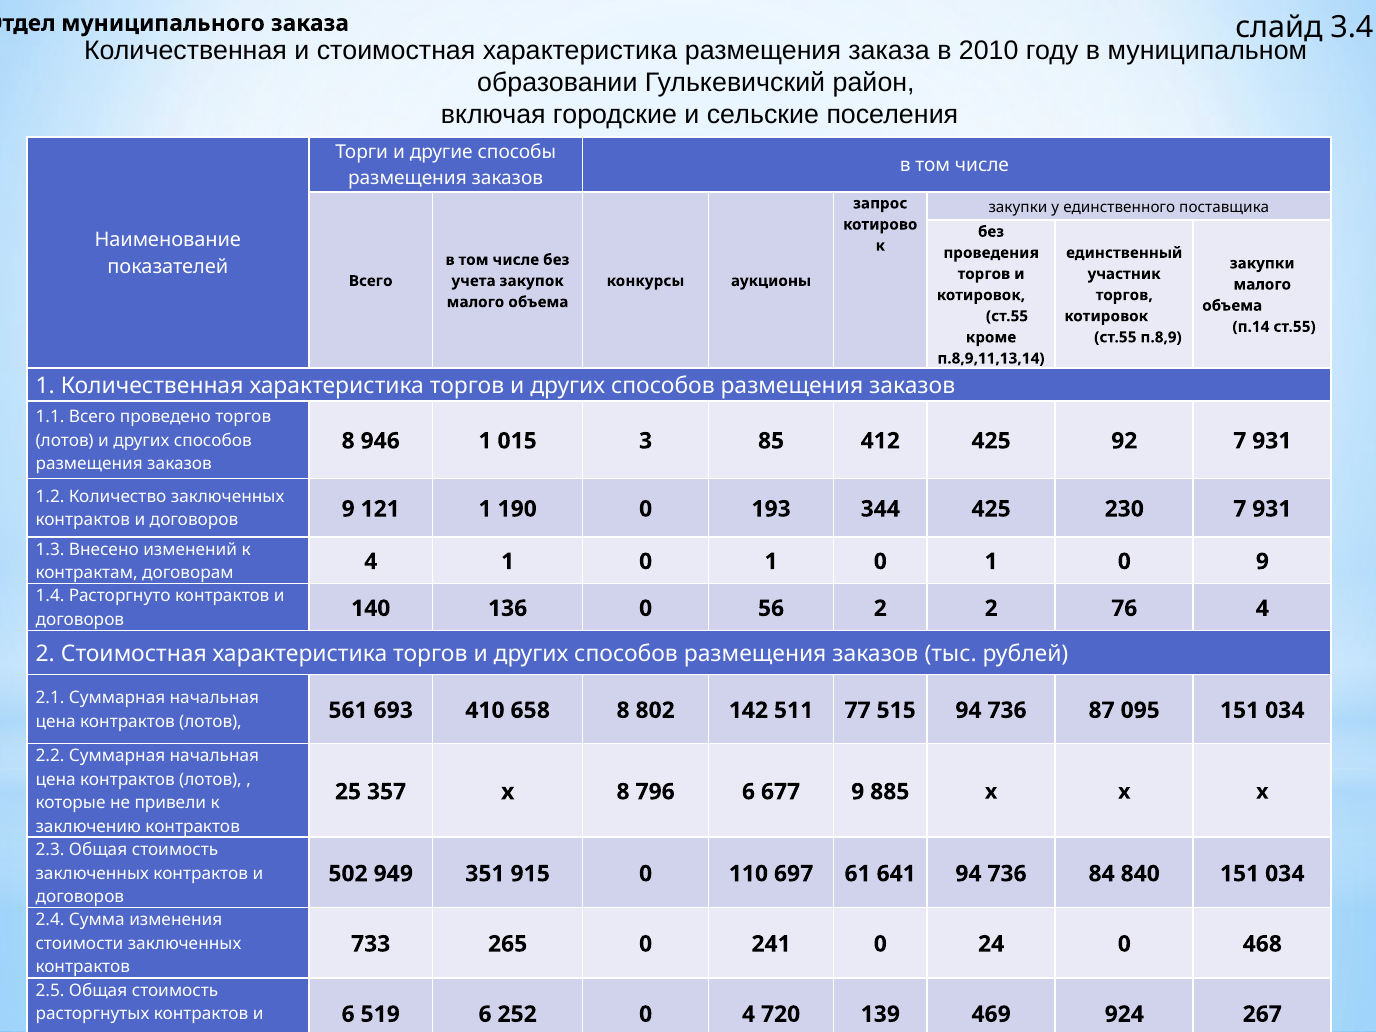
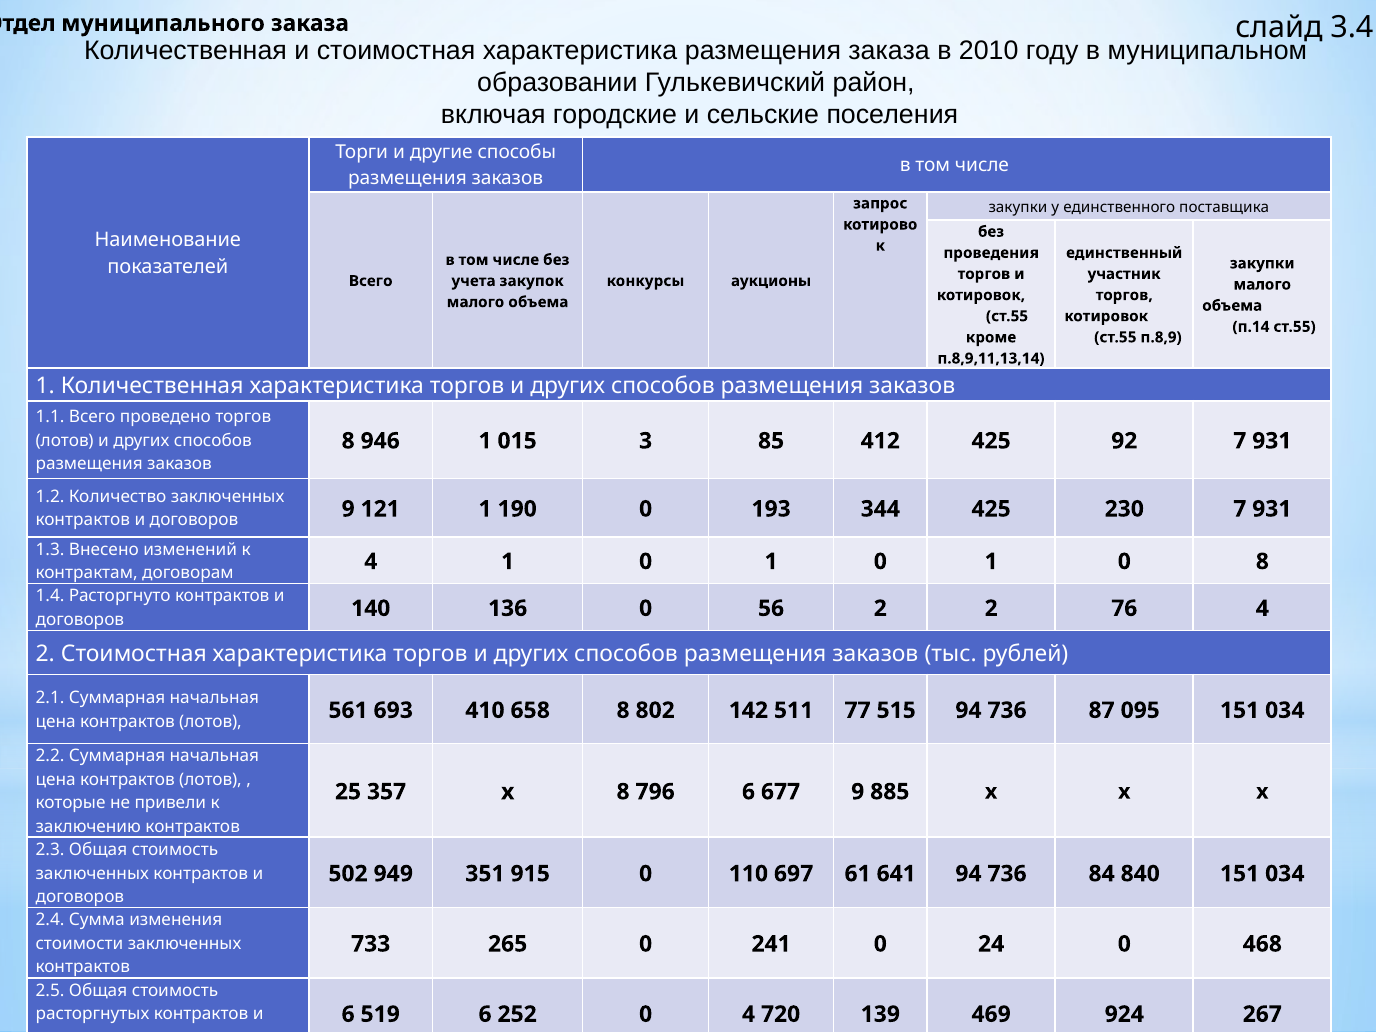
0 9: 9 -> 8
